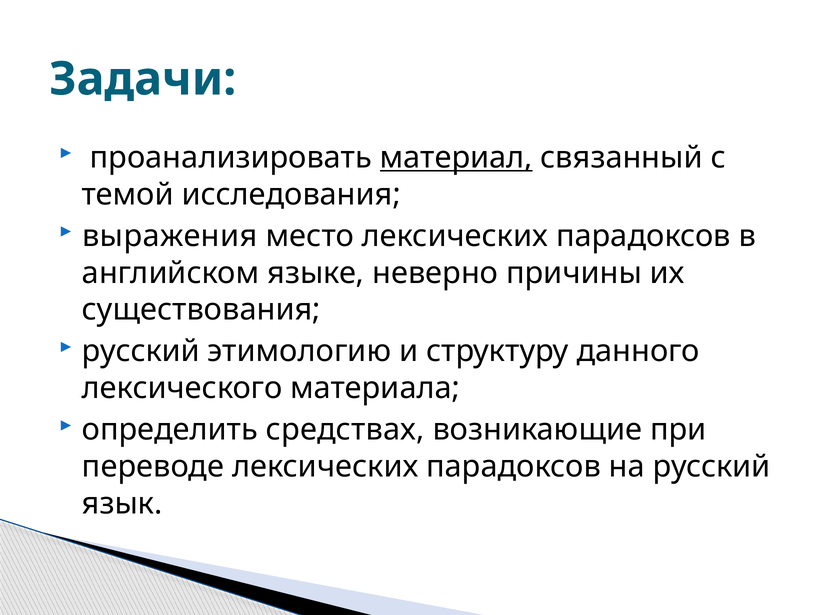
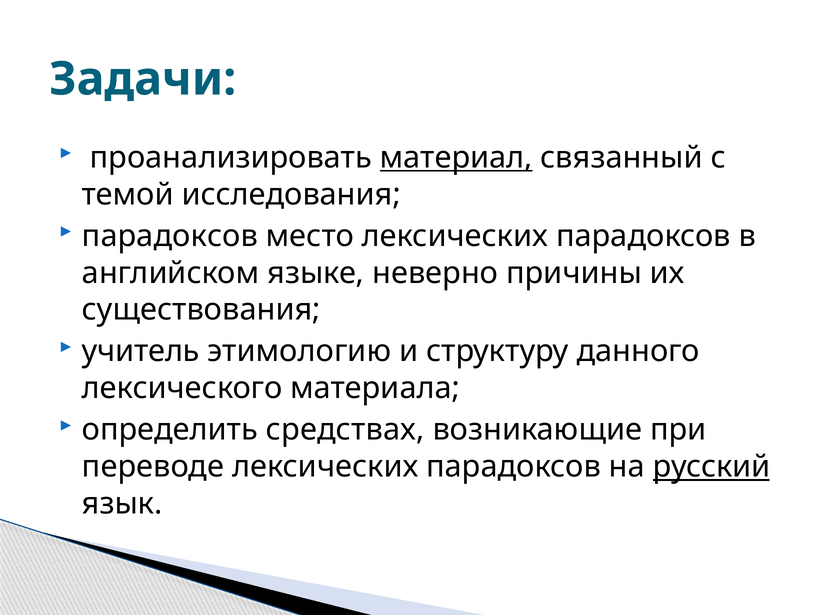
выражения at (170, 236): выражения -> парадоксов
русский at (141, 351): русский -> учитель
русский at (711, 467) underline: none -> present
